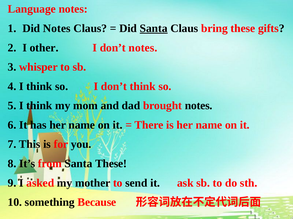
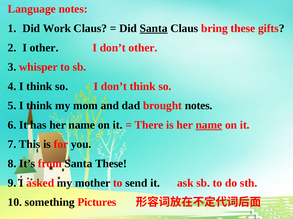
Did Notes: Notes -> Work
don’t notes: notes -> other
name at (209, 125) underline: none -> present
Because: Because -> Pictures
